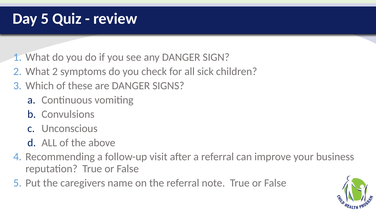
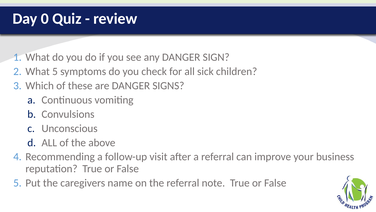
Day 5: 5 -> 0
What 2: 2 -> 5
